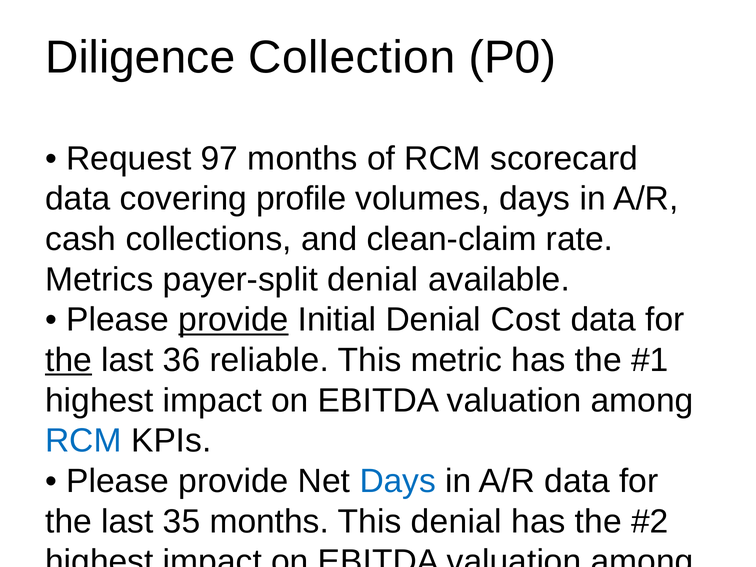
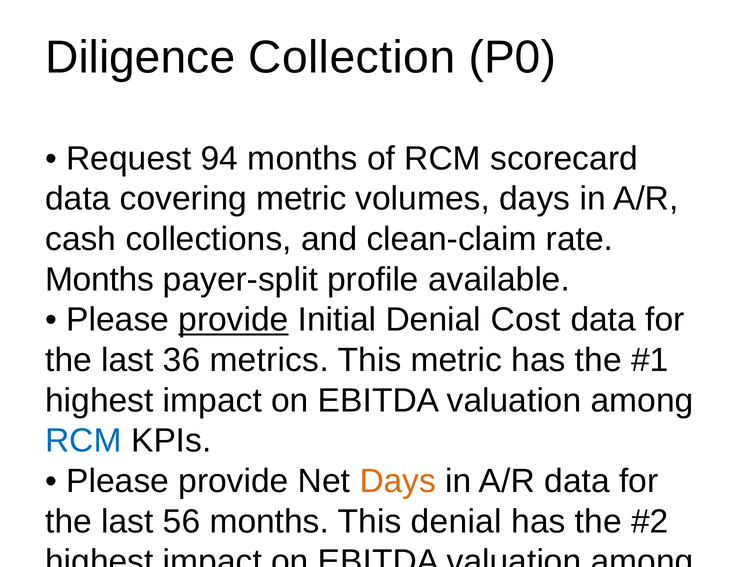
97: 97 -> 94
covering profile: profile -> metric
Metrics at (99, 280): Metrics -> Months
payer-split denial: denial -> profile
the at (69, 360) underline: present -> none
reliable: reliable -> metrics
Days at (398, 481) colour: blue -> orange
35: 35 -> 56
